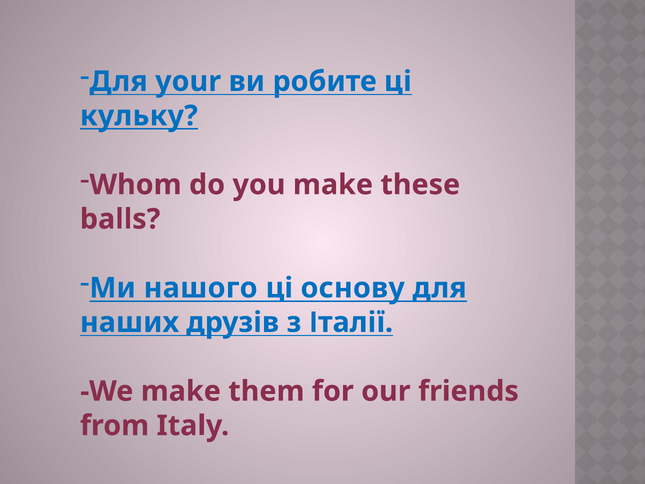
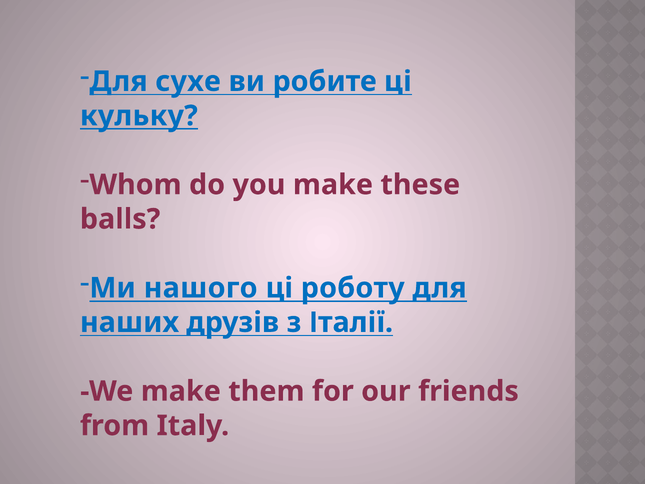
your: your -> сухе
основу: основу -> роботу
